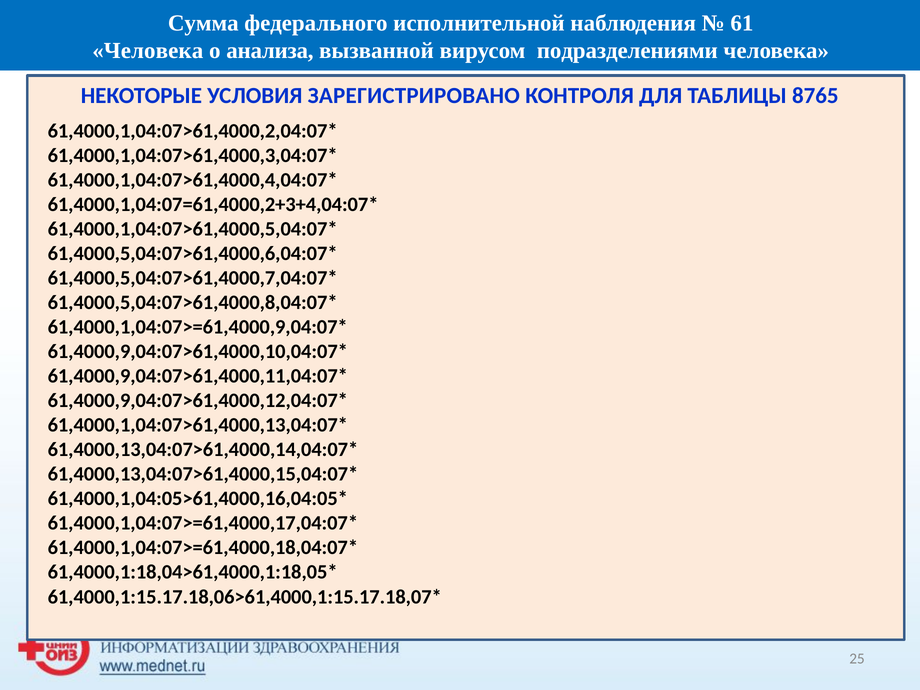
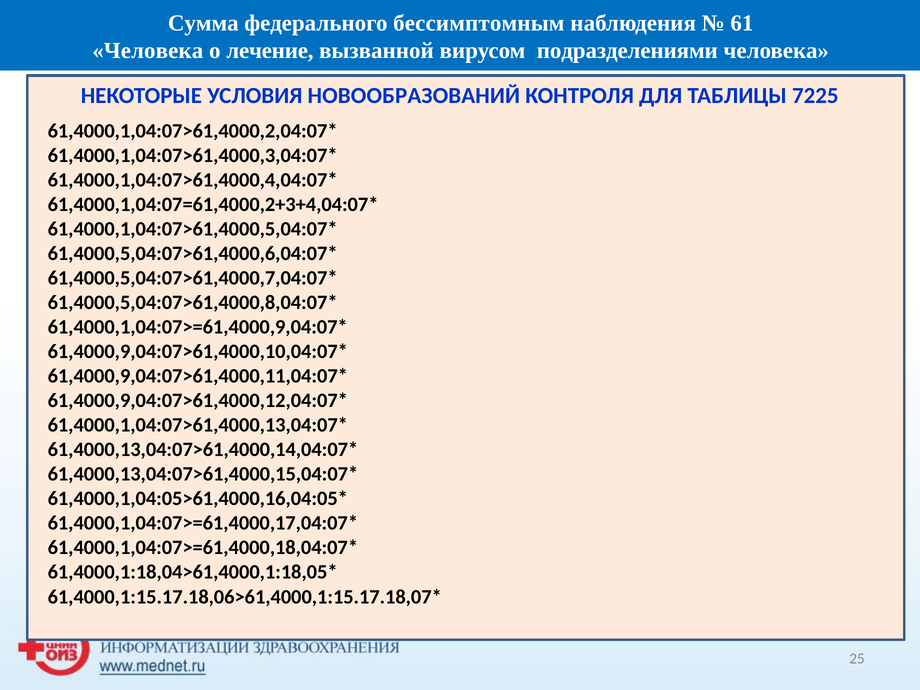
исполнительной: исполнительной -> бессимптомным
анализа: анализа -> лечение
ЗАРЕГИСТРИРОВАНО: ЗАРЕГИСТРИРОВАНО -> НОВООБРАЗОВАНИЙ
8765: 8765 -> 7225
